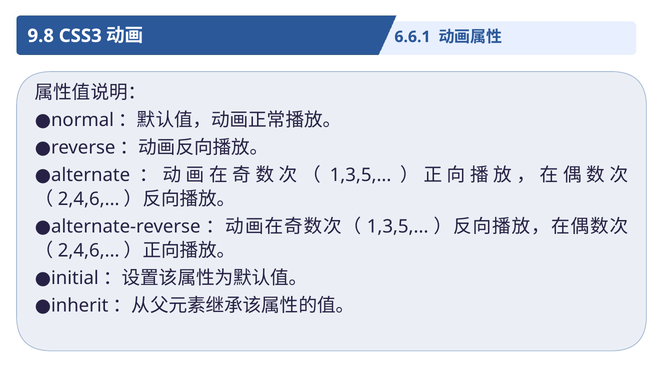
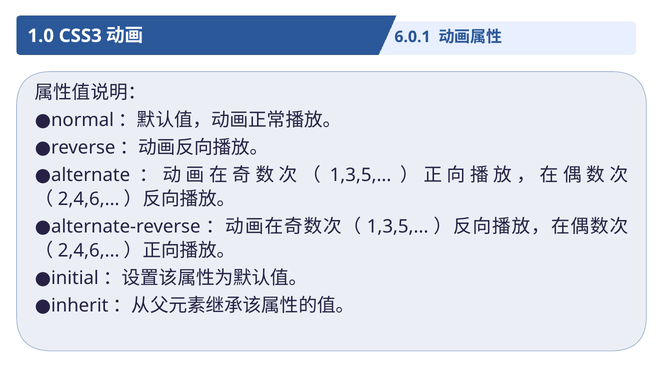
9.8: 9.8 -> 1.0
6.6.1: 6.6.1 -> 6.0.1
